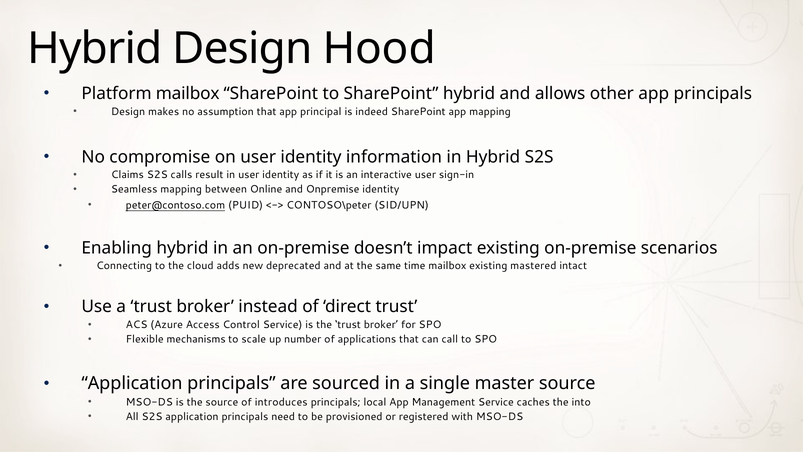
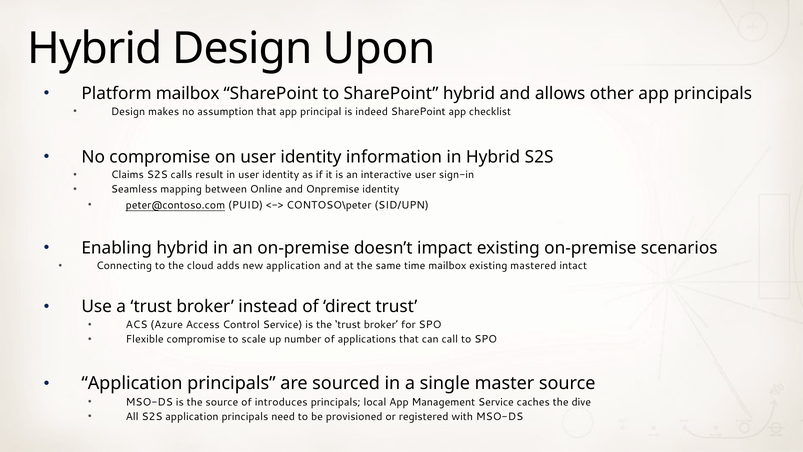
Hood: Hood -> Upon
app mapping: mapping -> checklist
new deprecated: deprecated -> application
Flexible mechanisms: mechanisms -> compromise
into: into -> dive
